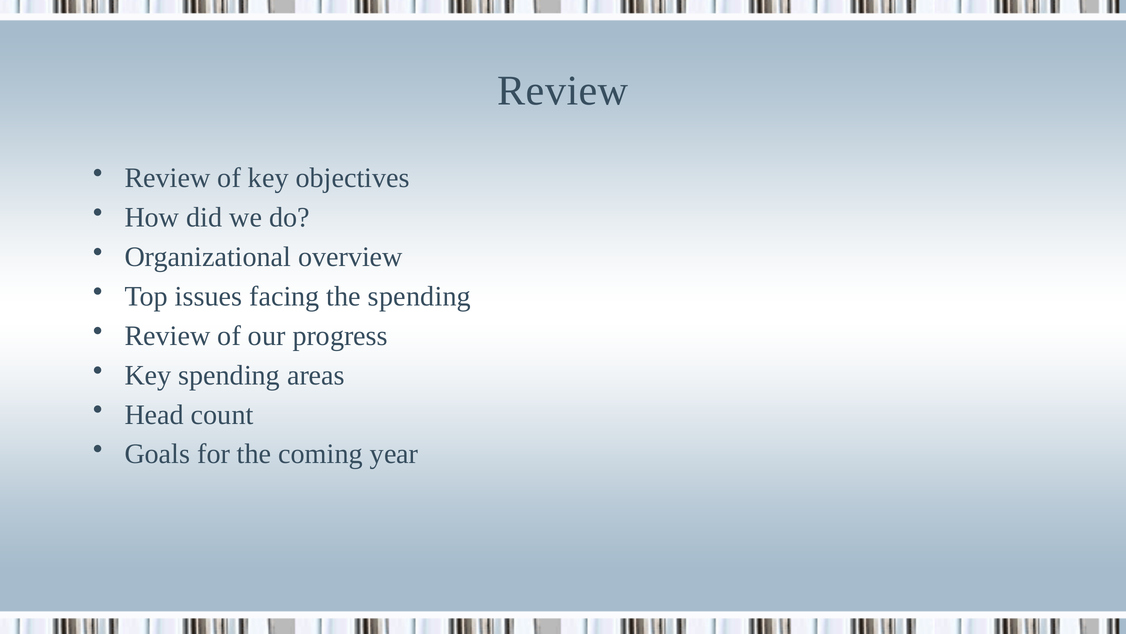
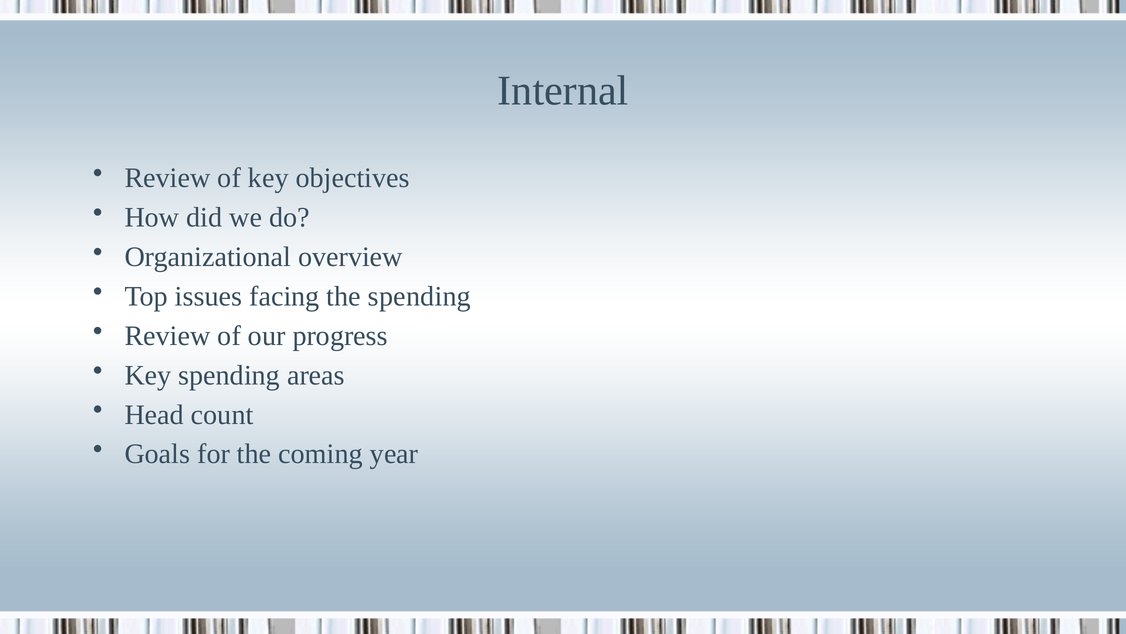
Review at (563, 91): Review -> Internal
